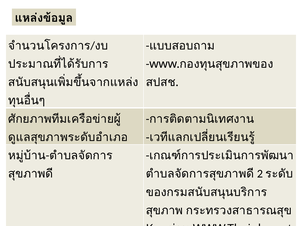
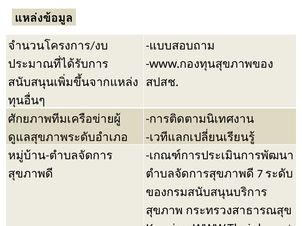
2: 2 -> 7
